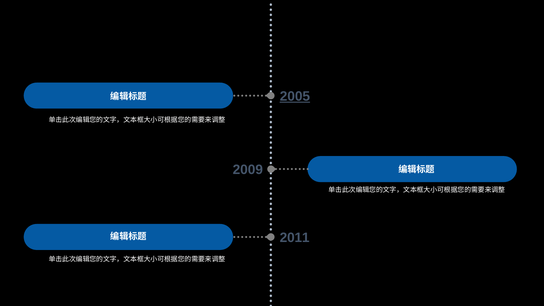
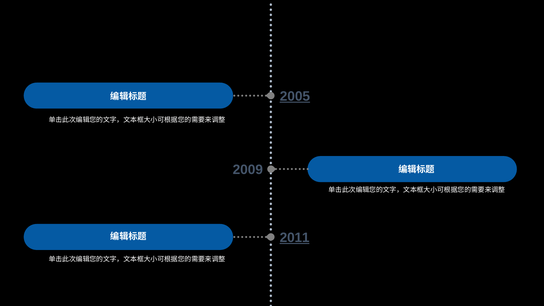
2011 underline: none -> present
